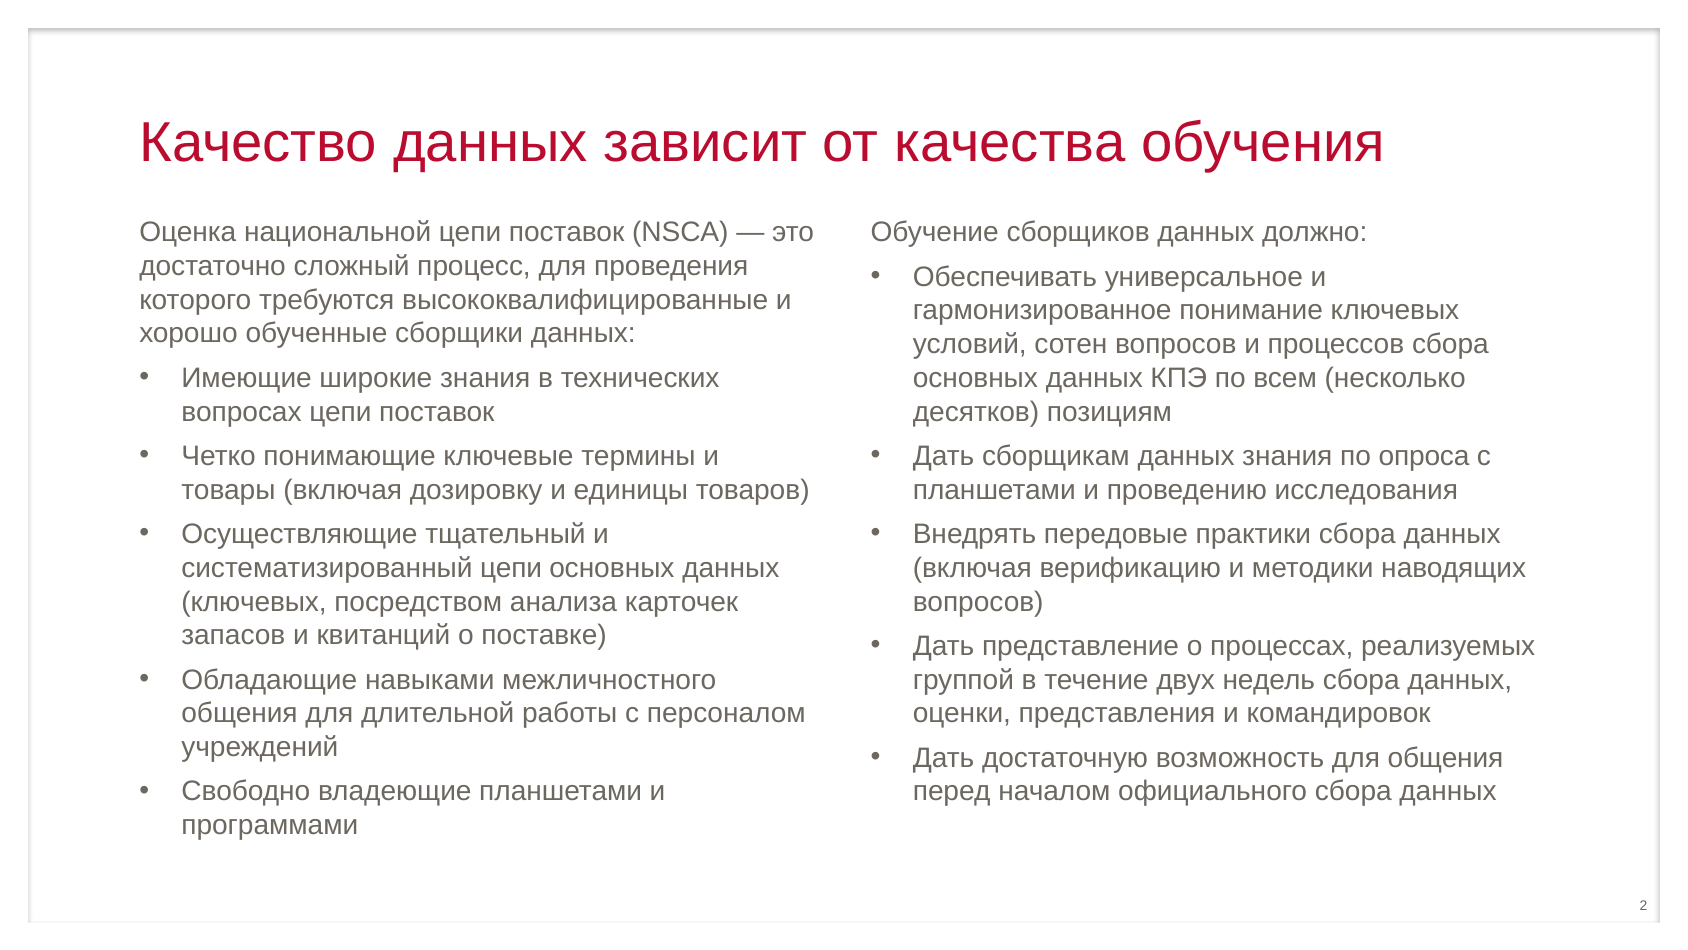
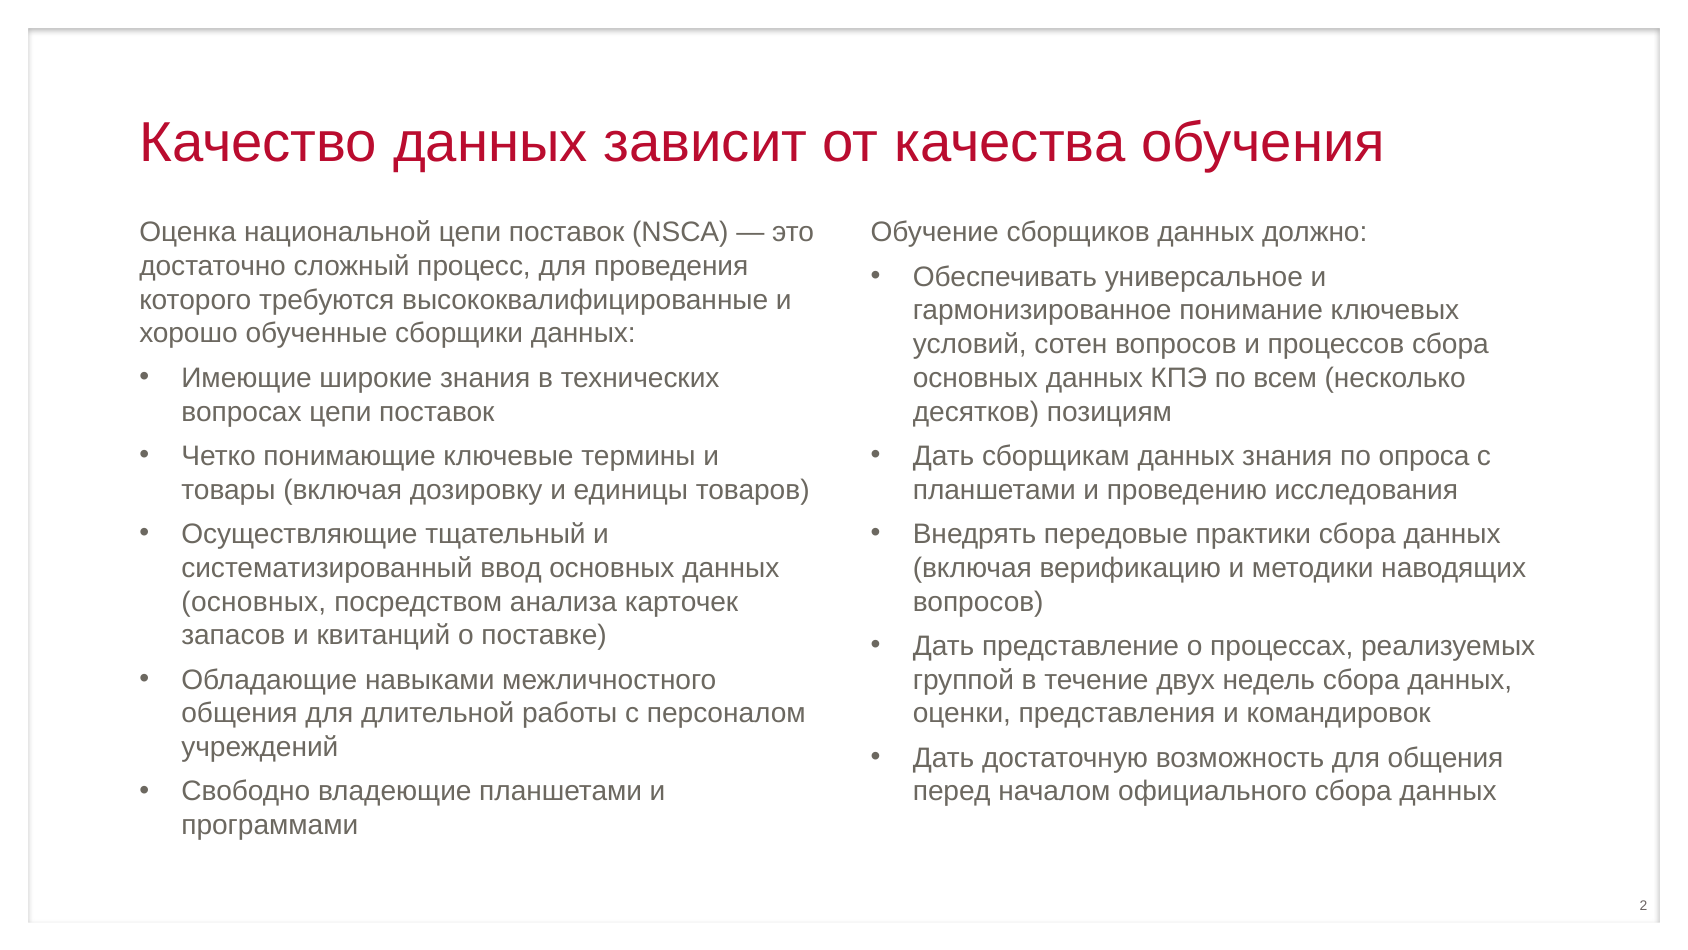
систематизированный цепи: цепи -> ввод
ключевых at (254, 601): ключевых -> основных
